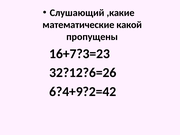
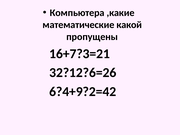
Слушающий: Слушающий -> Компьютера
16+7?3=23: 16+7?3=23 -> 16+7?3=21
